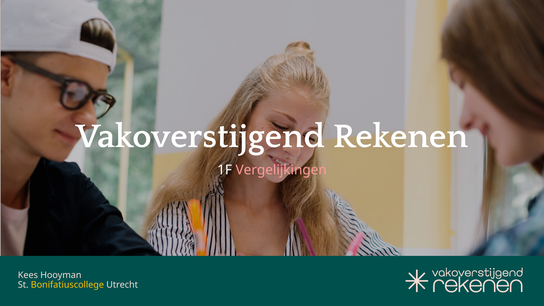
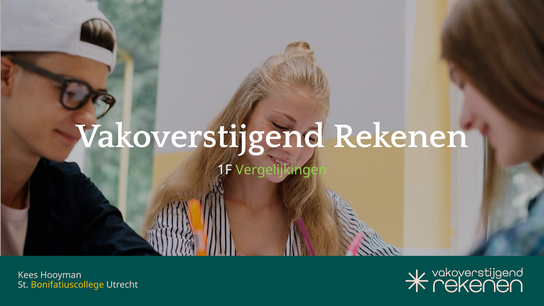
Vergelijkingen colour: pink -> light green
